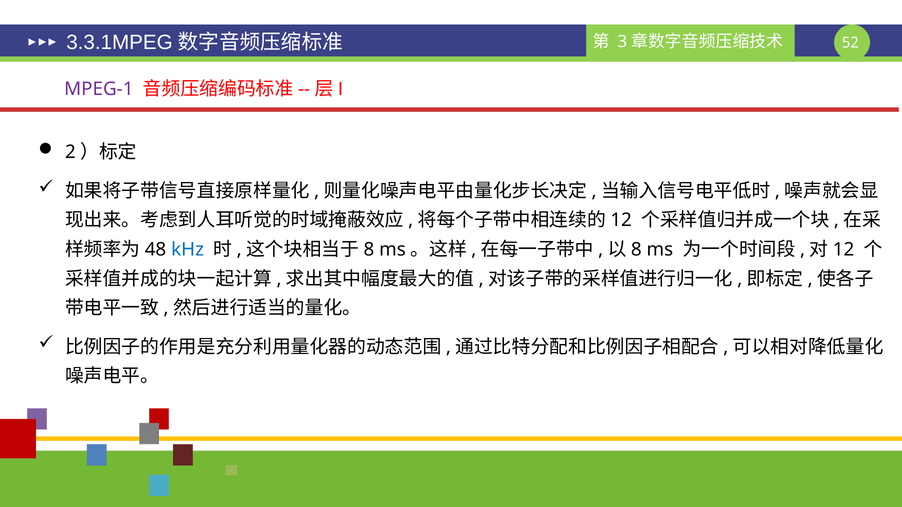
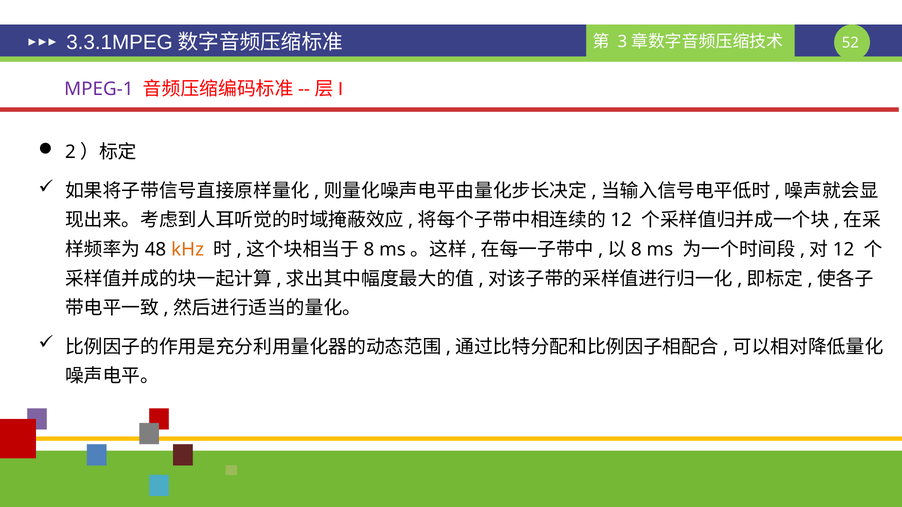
kHz colour: blue -> orange
